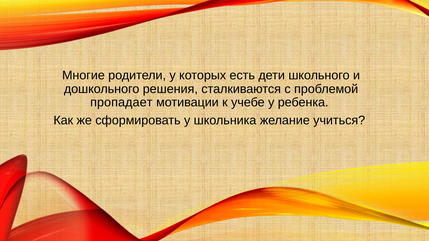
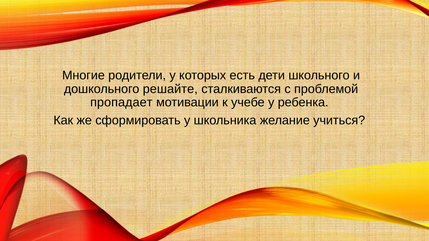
решения: решения -> решайте
